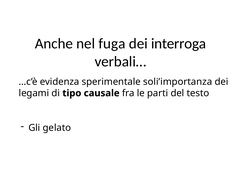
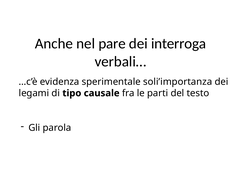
fuga: fuga -> pare
gelato: gelato -> parola
